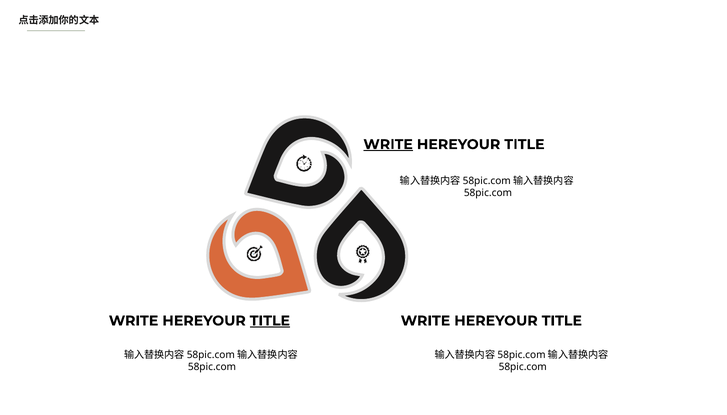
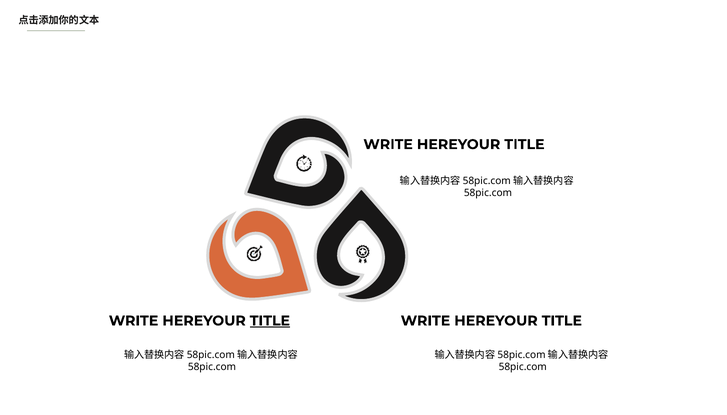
WRITE at (388, 144) underline: present -> none
